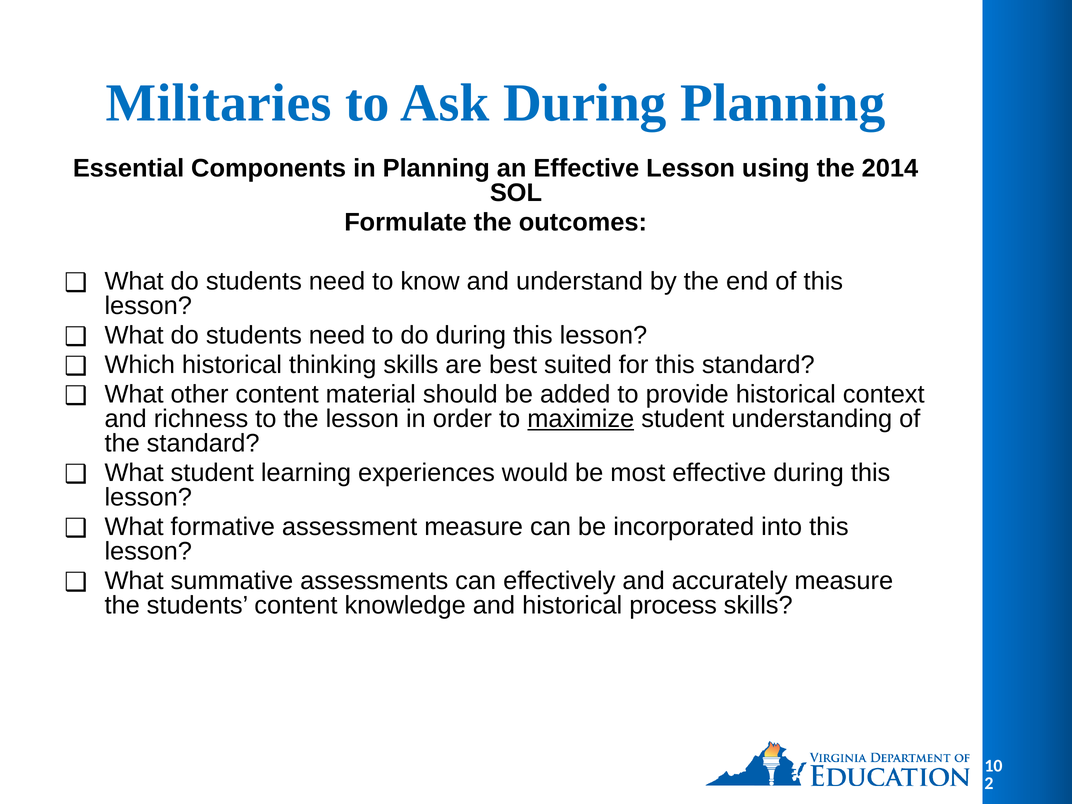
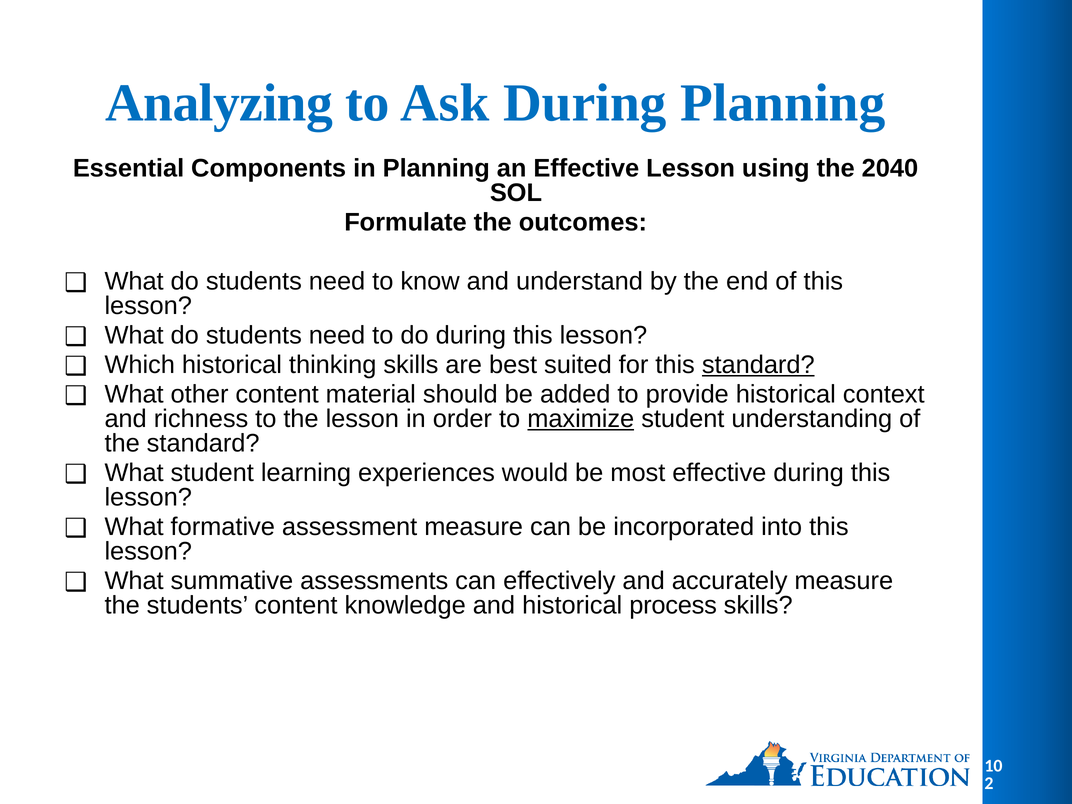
Militaries: Militaries -> Analyzing
2014: 2014 -> 2040
standard at (758, 365) underline: none -> present
